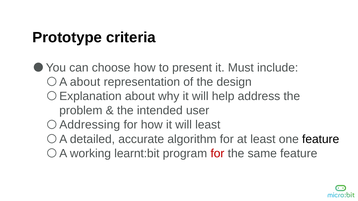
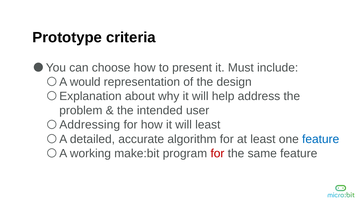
A about: about -> would
feature at (321, 139) colour: black -> blue
learnt:bit: learnt:bit -> make:bit
